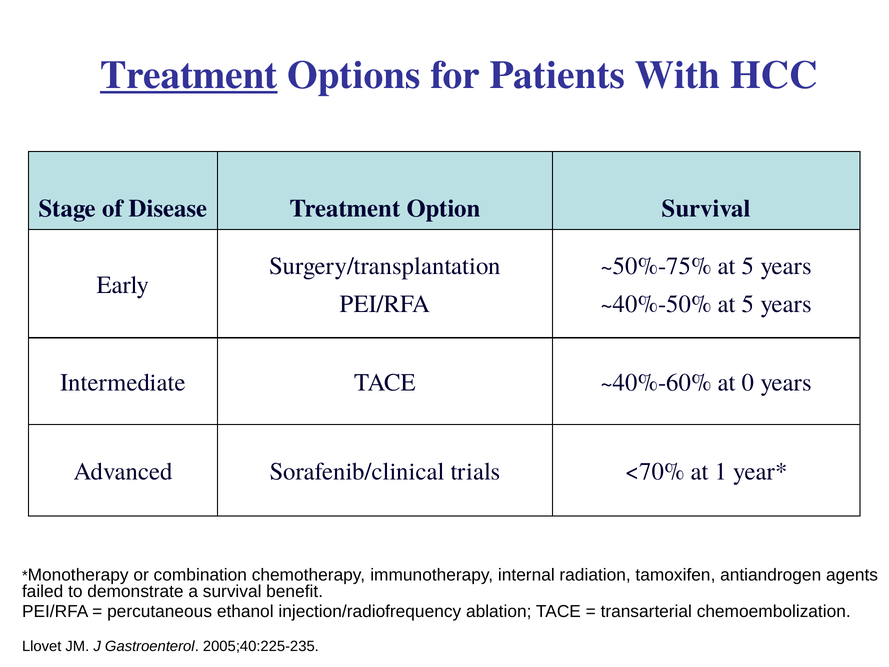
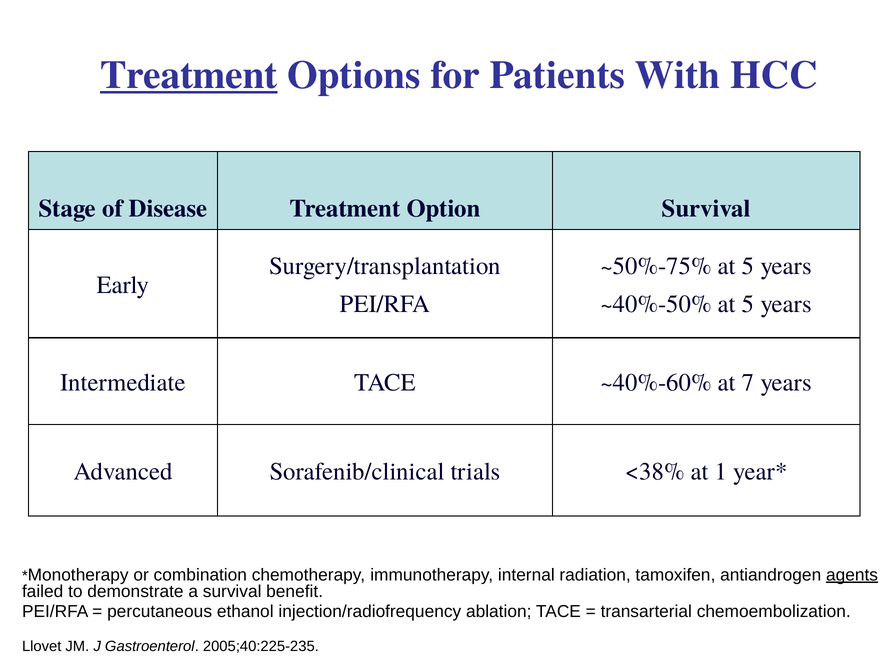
0: 0 -> 7
<70%: <70% -> <38%
agents underline: none -> present
